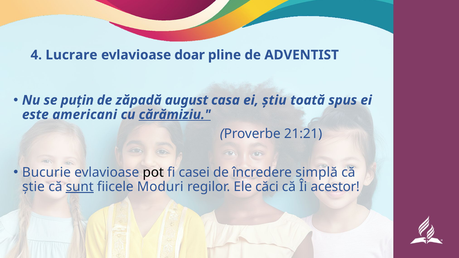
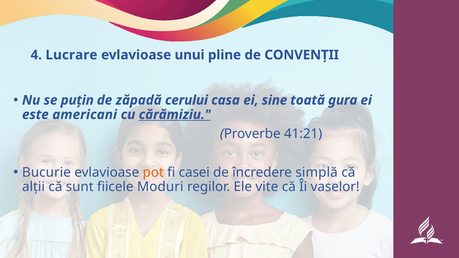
doar: doar -> unui
ADVENTIST: ADVENTIST -> CONVENȚII
august: august -> cerului
știu: știu -> sine
spus: spus -> gura
21:21: 21:21 -> 41:21
pot colour: black -> orange
știe: știe -> alții
sunt underline: present -> none
căci: căci -> vite
acestor: acestor -> vaselor
